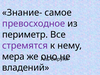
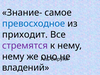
превосходное colour: purple -> blue
периметр: периметр -> приходит
мера at (13, 57): мера -> нему
